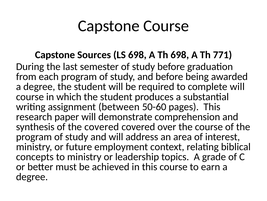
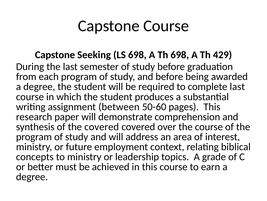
Sources: Sources -> Seeking
771: 771 -> 429
complete will: will -> last
